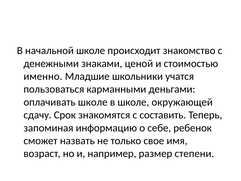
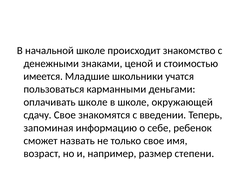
именно: именно -> имеется
сдачу Срок: Срок -> Свое
составить: составить -> введении
